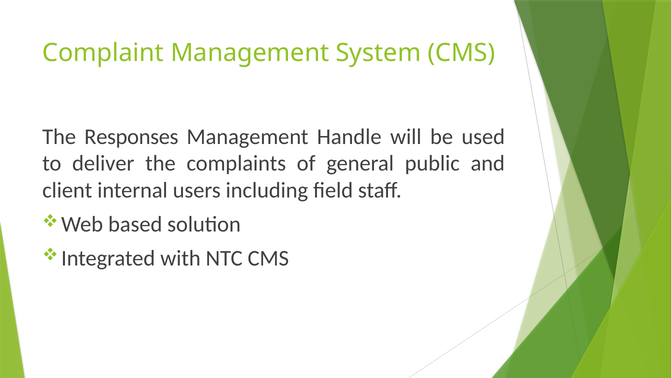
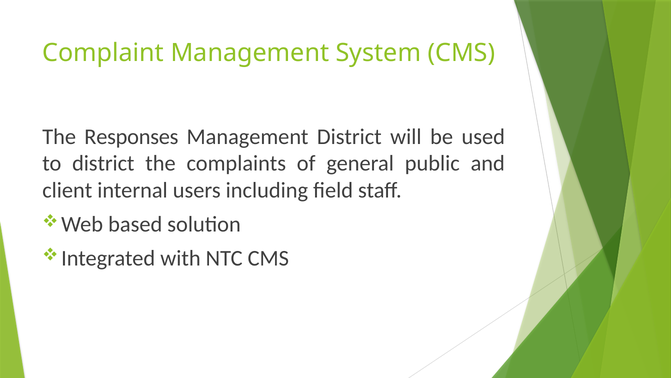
Management Handle: Handle -> District
to deliver: deliver -> district
